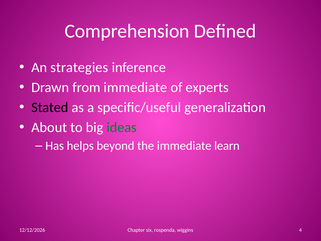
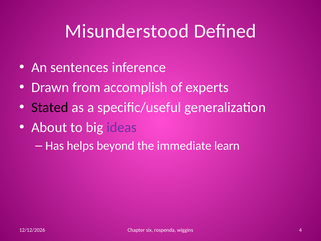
Comprehension: Comprehension -> Misunderstood
strategies: strategies -> sentences
from immediate: immediate -> accomplish
ideas colour: green -> purple
